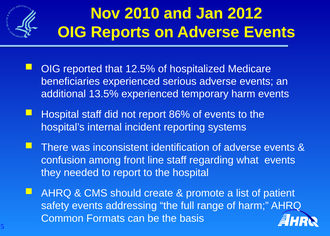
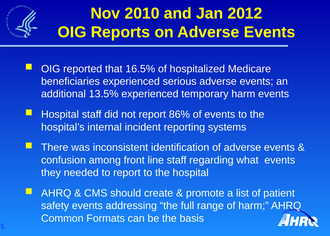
12.5%: 12.5% -> 16.5%
